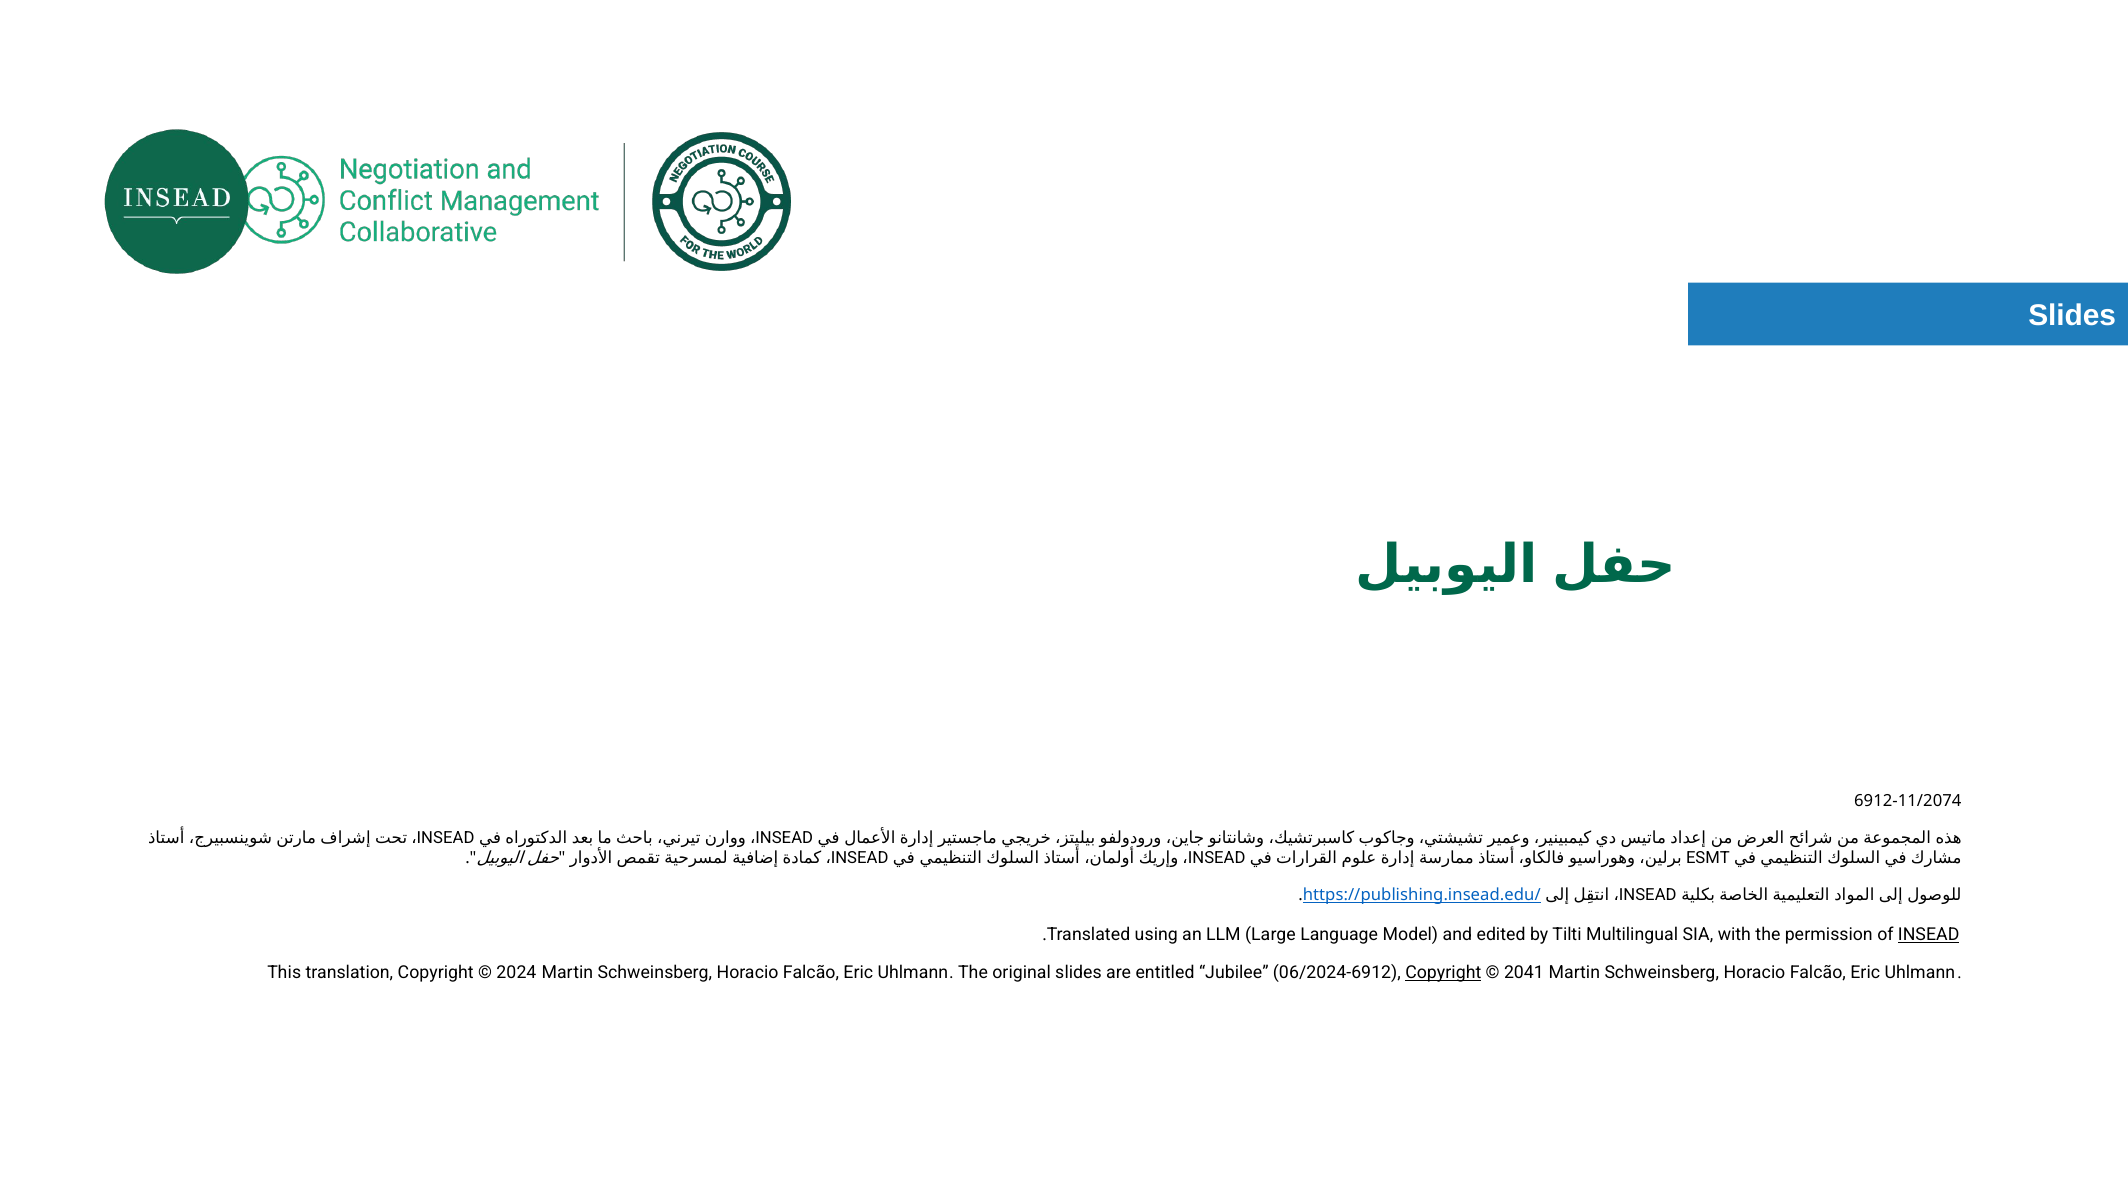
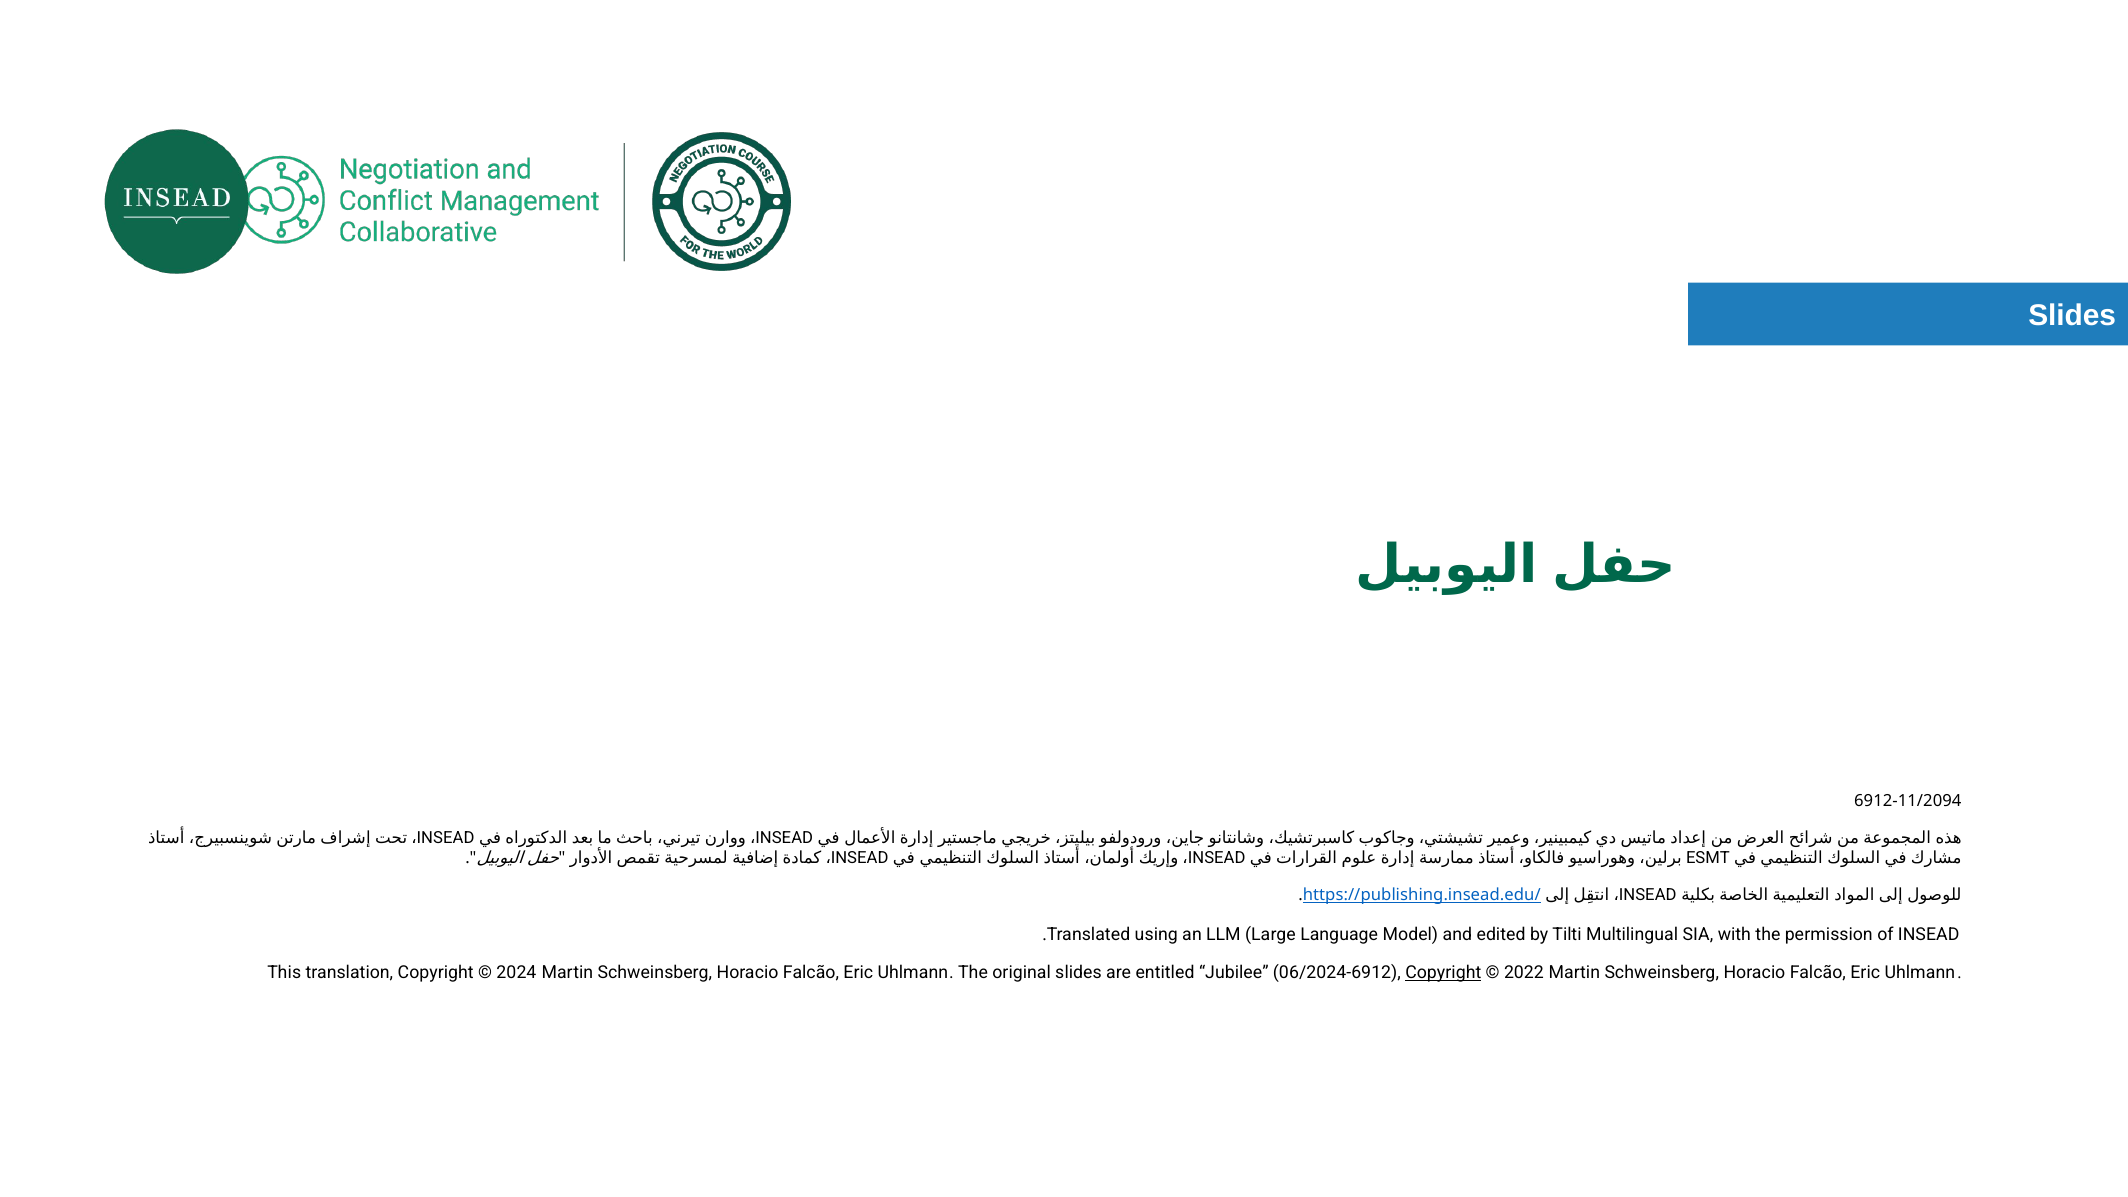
6912-11/2074: 6912-11/2074 -> 6912-11/2094
INSEAD at (1929, 935) underline: present -> none
2041: 2041 -> 2022
